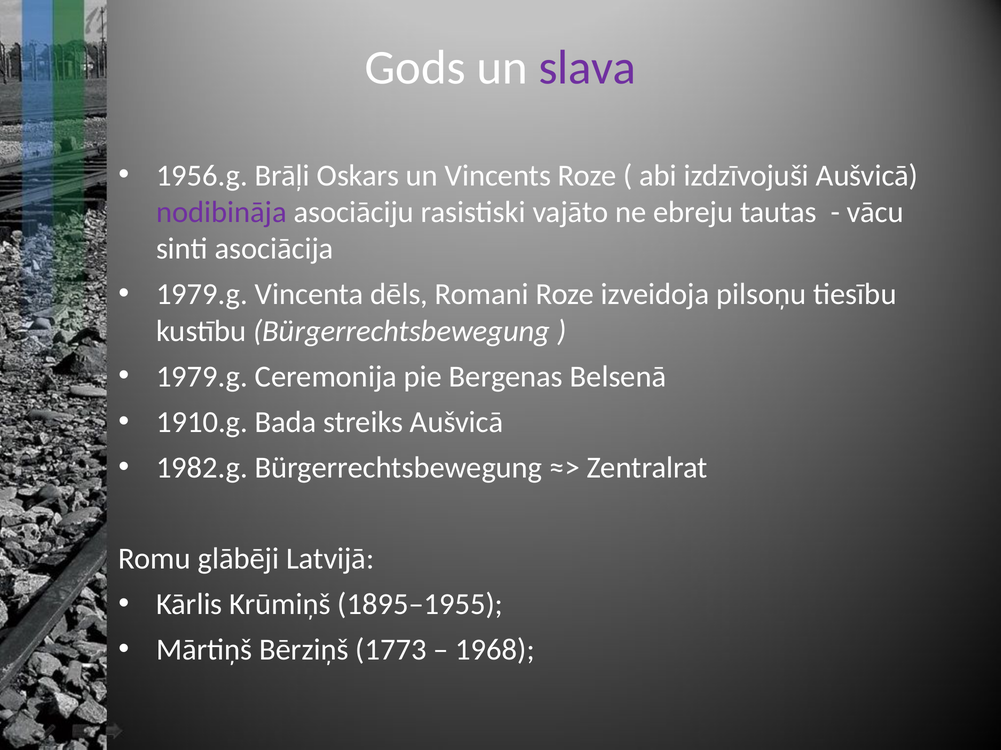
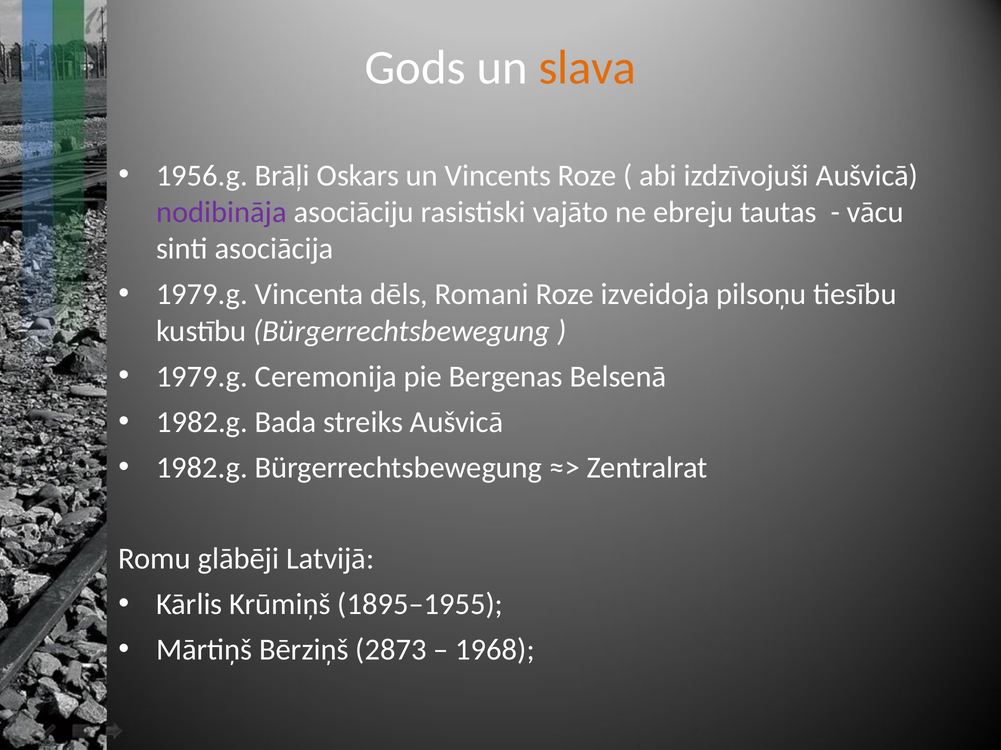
slava colour: purple -> orange
1910.g at (202, 423): 1910.g -> 1982.g
1773: 1773 -> 2873
